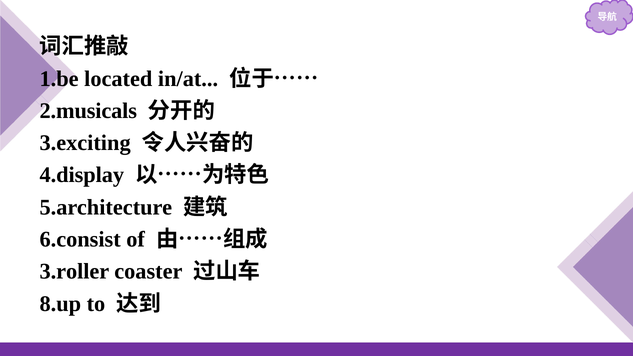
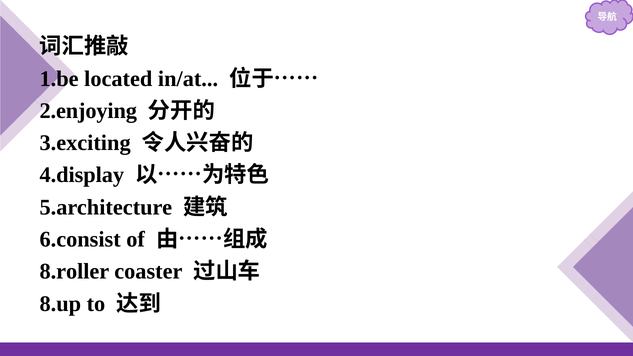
2.musicals: 2.musicals -> 2.enjoying
3.roller: 3.roller -> 8.roller
